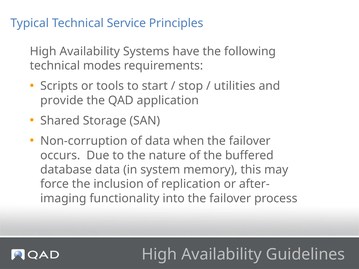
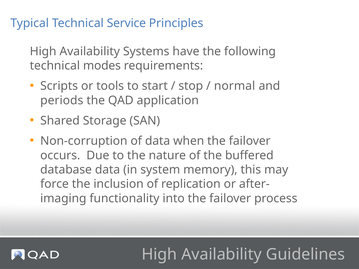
utilities: utilities -> normal
provide: provide -> periods
